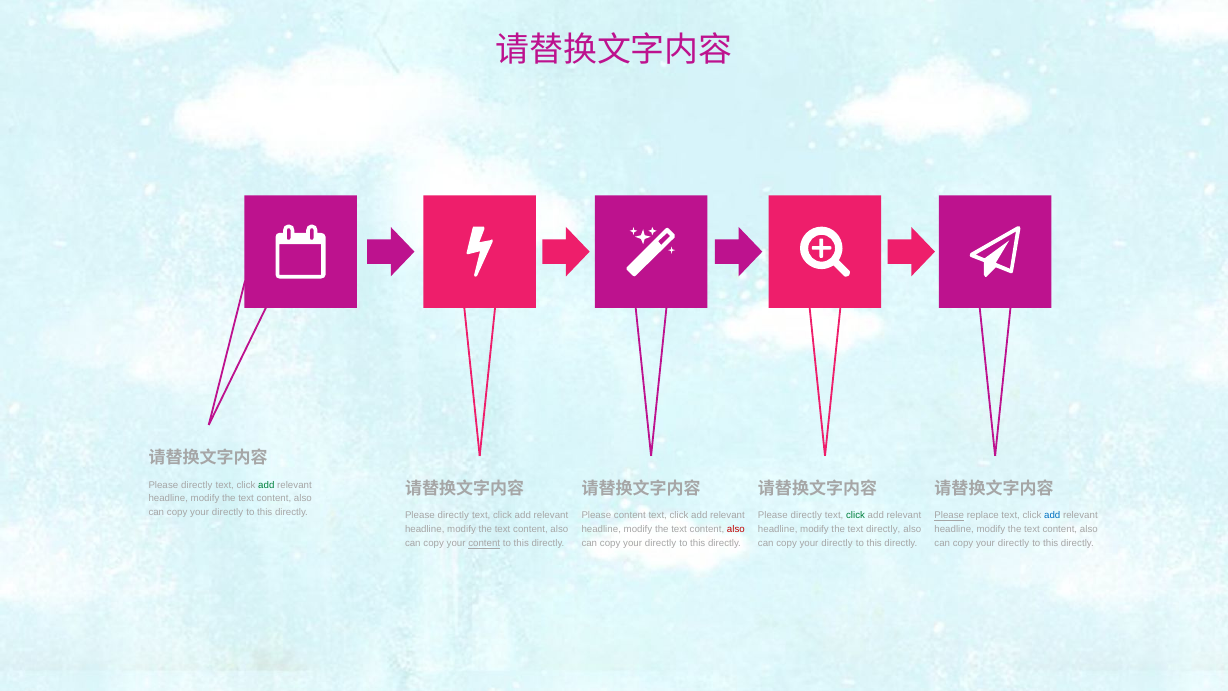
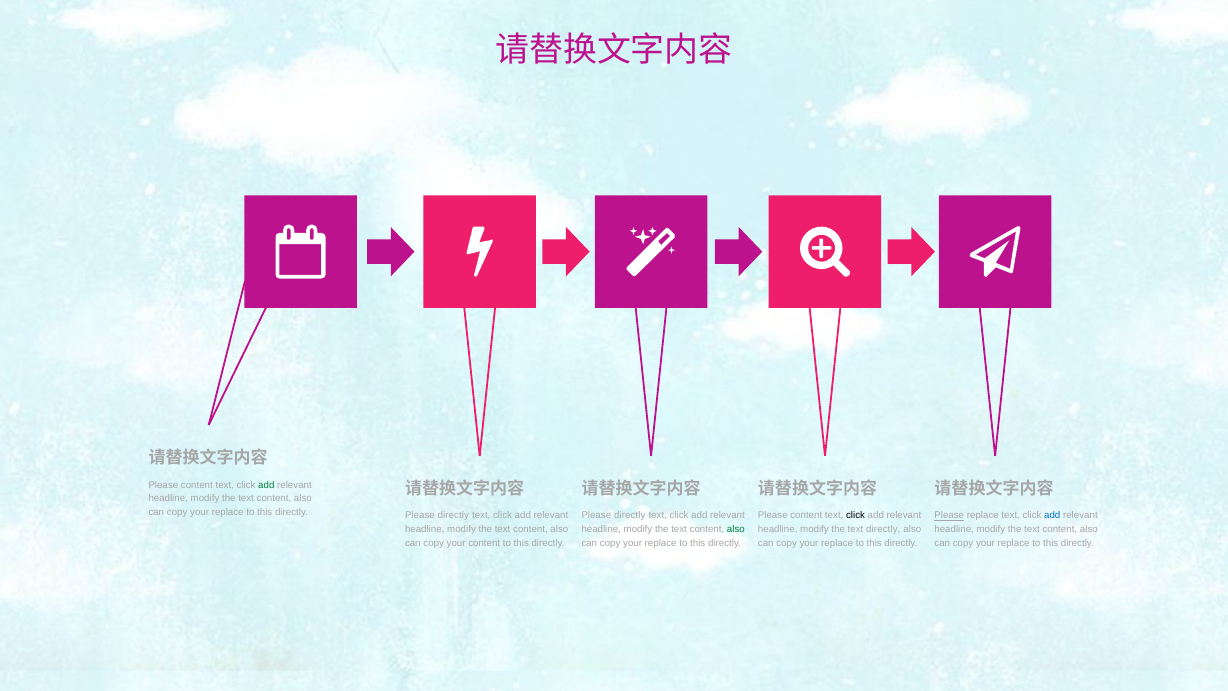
directly at (197, 485): directly -> content
directly at (228, 512): directly -> replace
content at (630, 516): content -> directly
directly at (806, 516): directly -> content
click at (856, 516) colour: green -> black
also at (736, 530) colour: red -> green
content at (484, 543) underline: present -> none
directly at (661, 543): directly -> replace
directly at (837, 543): directly -> replace
directly at (1014, 543): directly -> replace
